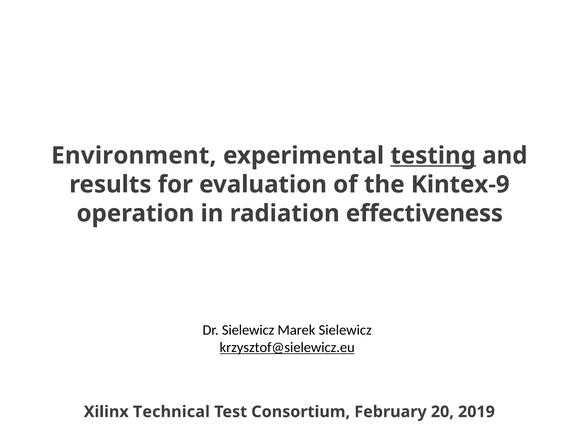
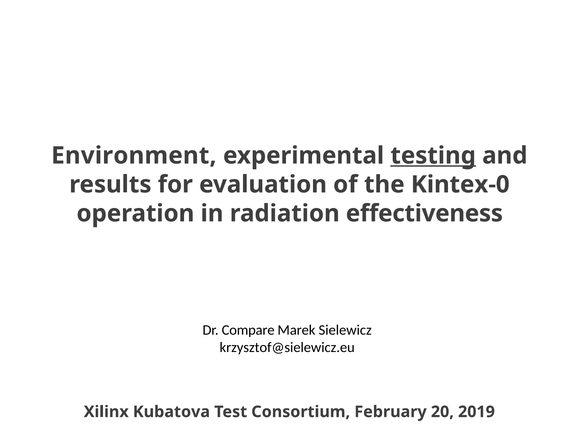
Kintex-9: Kintex-9 -> Kintex-0
Dr Sielewicz: Sielewicz -> Compare
krzysztof@sielewicz.eu underline: present -> none
Technical: Technical -> Kubatova
